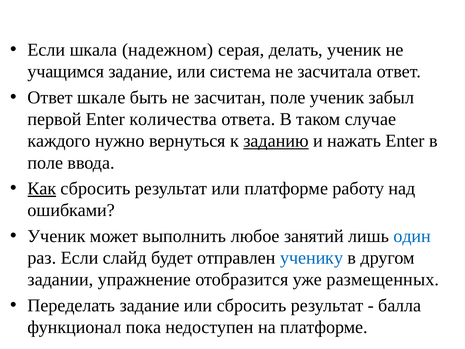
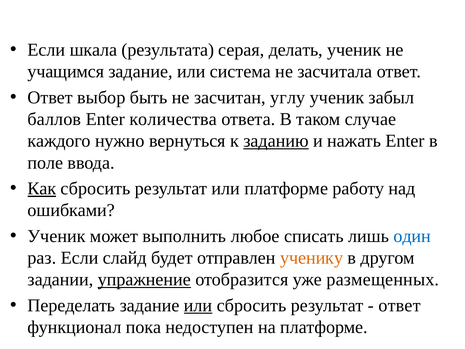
надежном: надежном -> результата
шкале: шкале -> выбор
засчитан поле: поле -> углу
первой: первой -> баллов
занятий: занятий -> списать
ученику colour: blue -> orange
упражнение underline: none -> present
или at (198, 305) underline: none -> present
балла at (400, 305): балла -> ответ
